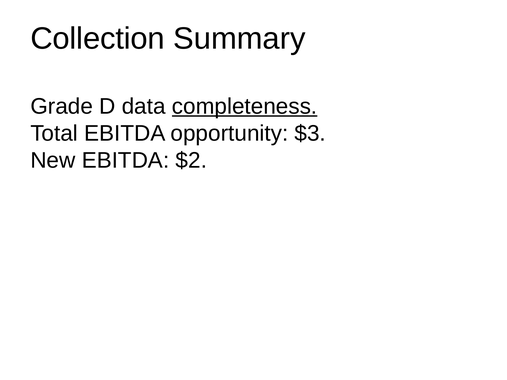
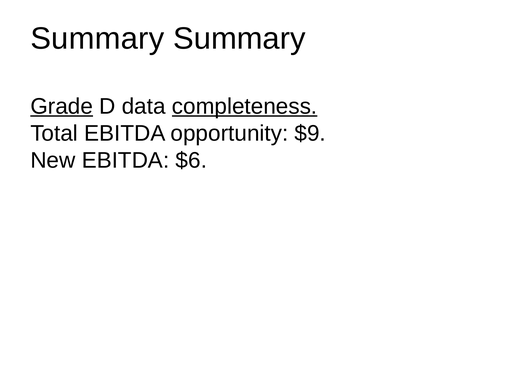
Collection at (98, 38): Collection -> Summary
Grade underline: none -> present
$3: $3 -> $9
$2: $2 -> $6
